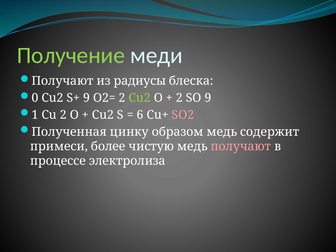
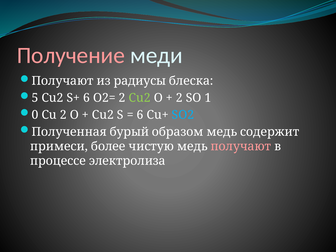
Получение colour: light green -> pink
0: 0 -> 5
S+ 9: 9 -> 6
SO 9: 9 -> 1
1: 1 -> 0
SO2 colour: pink -> light blue
цинку: цинку -> бурый
